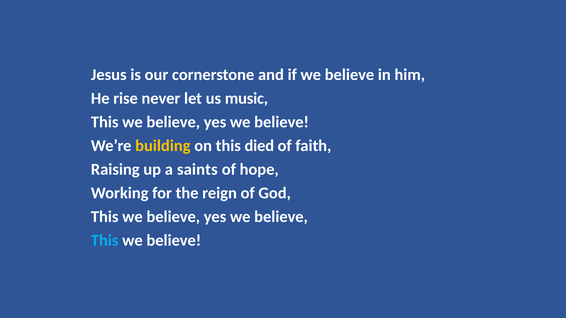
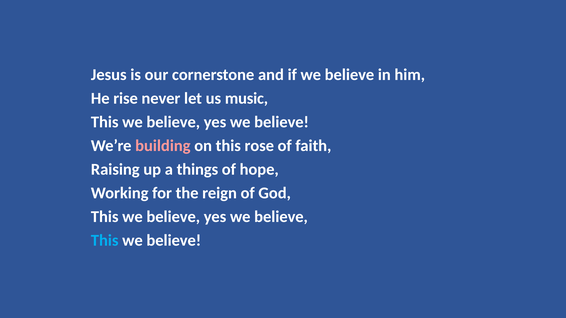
building colour: yellow -> pink
died: died -> rose
saints: saints -> things
